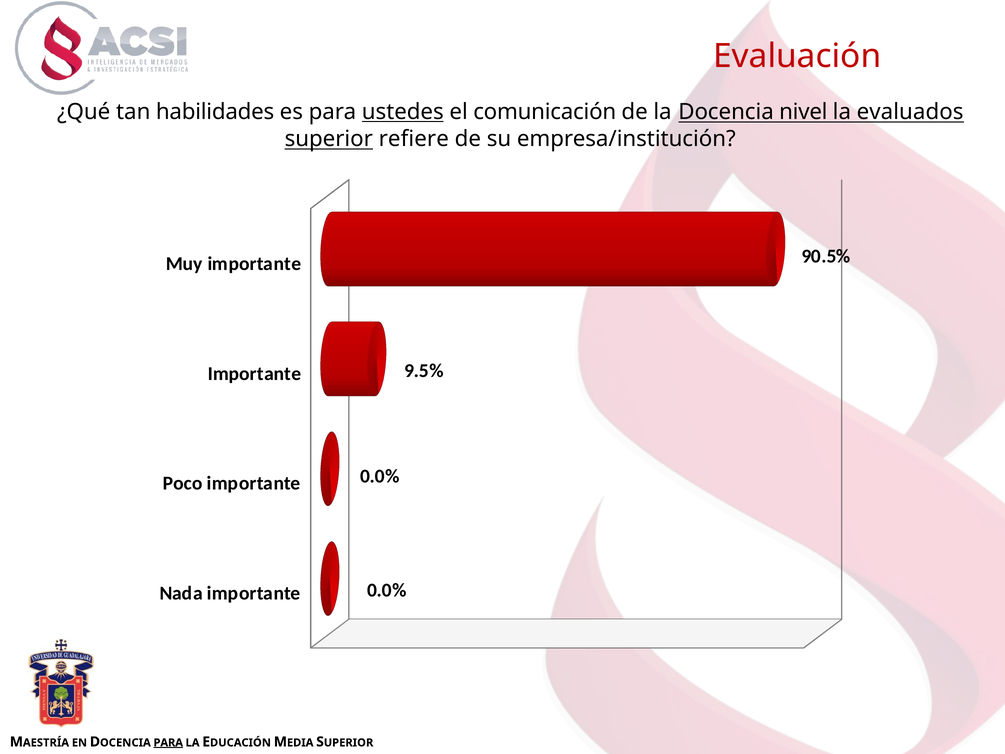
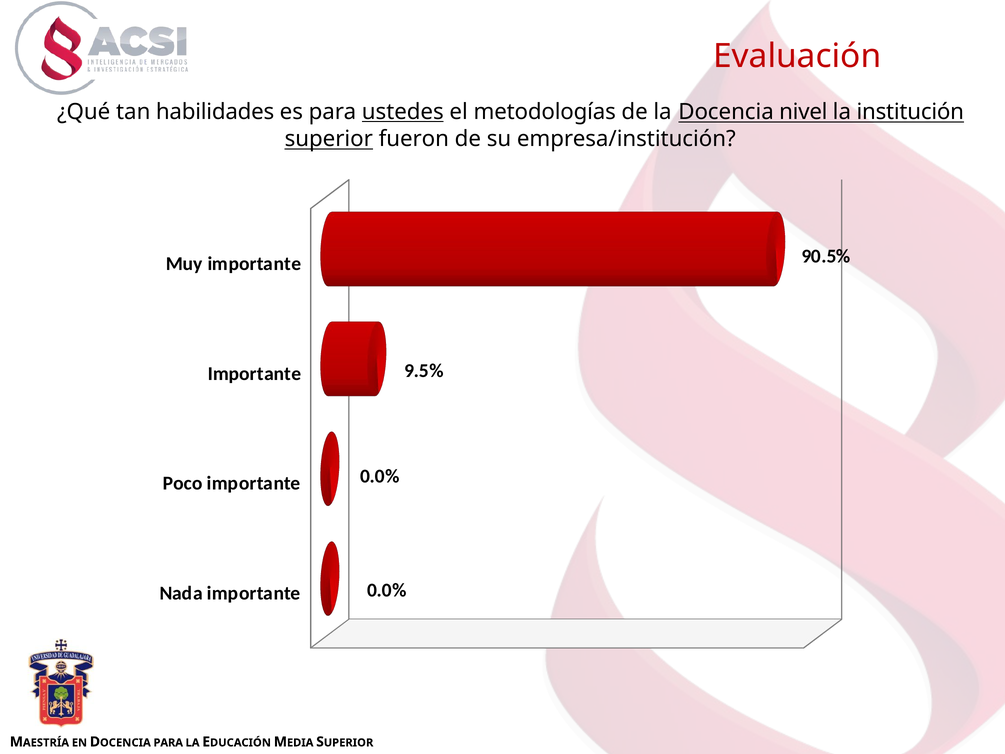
comunicación: comunicación -> metodologías
evaluados: evaluados -> institución
refiere: refiere -> fueron
PARA at (168, 742) underline: present -> none
